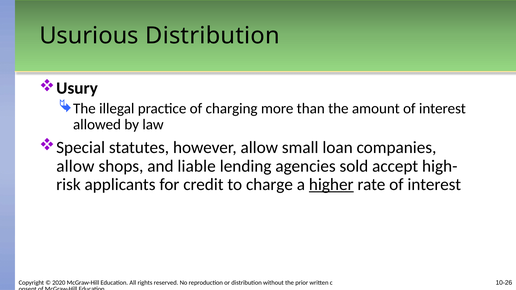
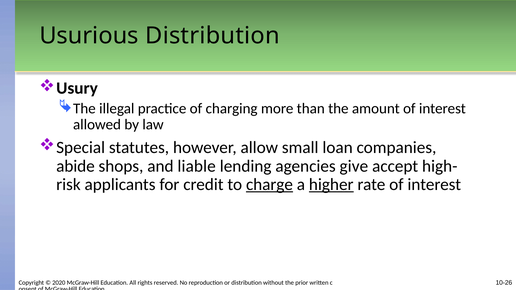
allow at (75, 166): allow -> abide
sold: sold -> give
charge underline: none -> present
